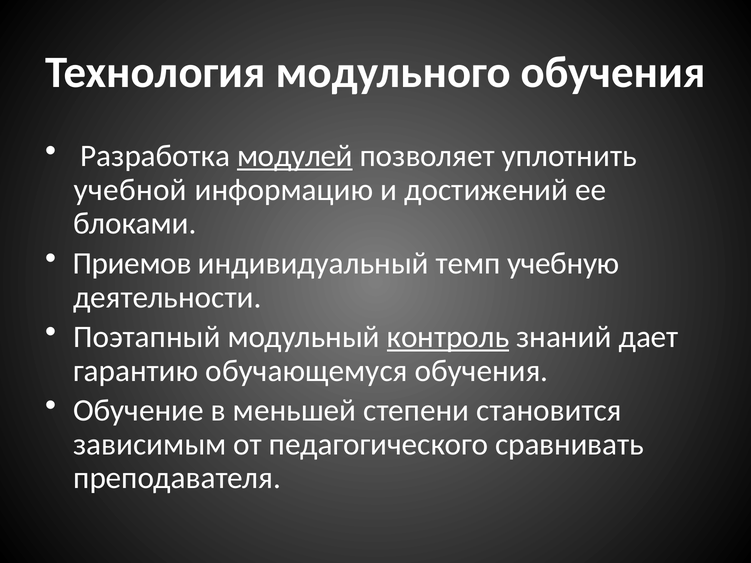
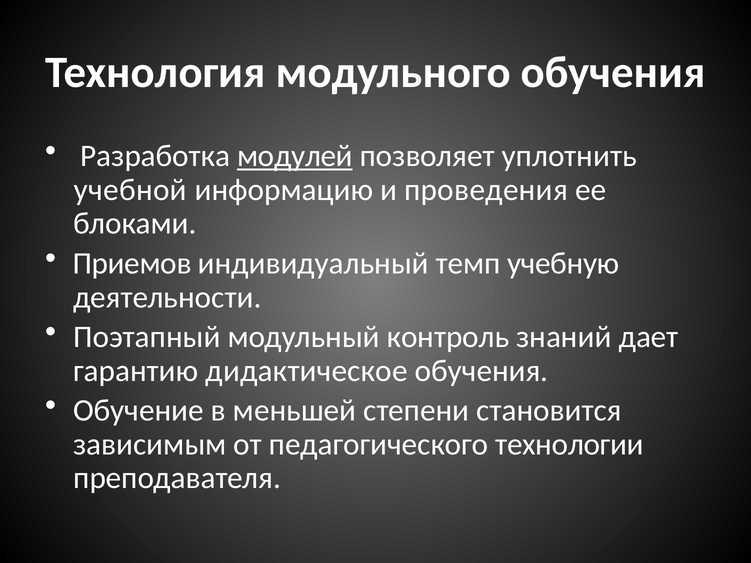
достижений: достижений -> проведения
контроль underline: present -> none
обучающемуся: обучающемуся -> дидактическое
сравнивать: сравнивать -> технологии
